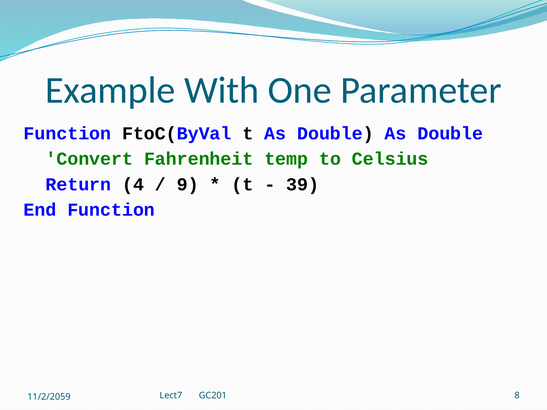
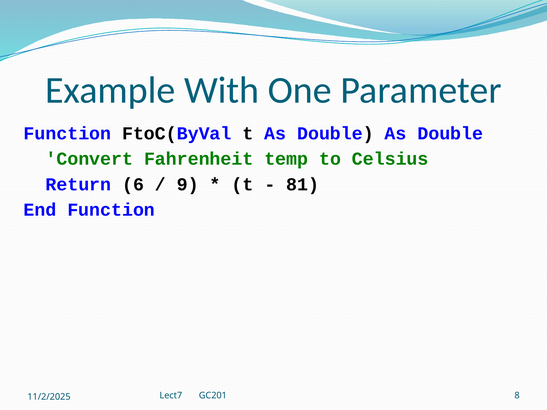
4: 4 -> 6
39: 39 -> 81
11/2/2059: 11/2/2059 -> 11/2/2025
